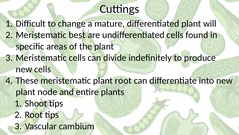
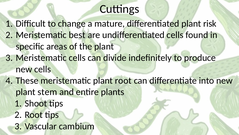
will: will -> risk
node: node -> stem
